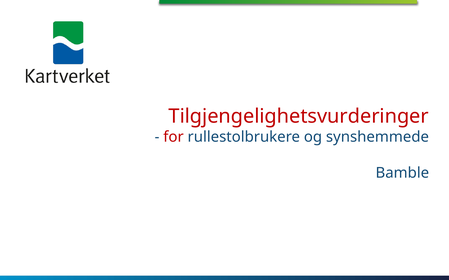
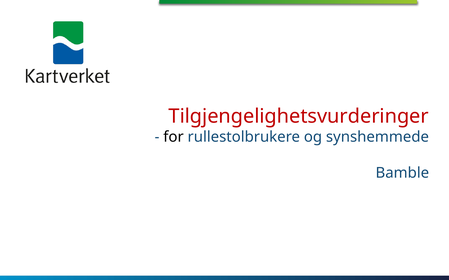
for colour: red -> black
